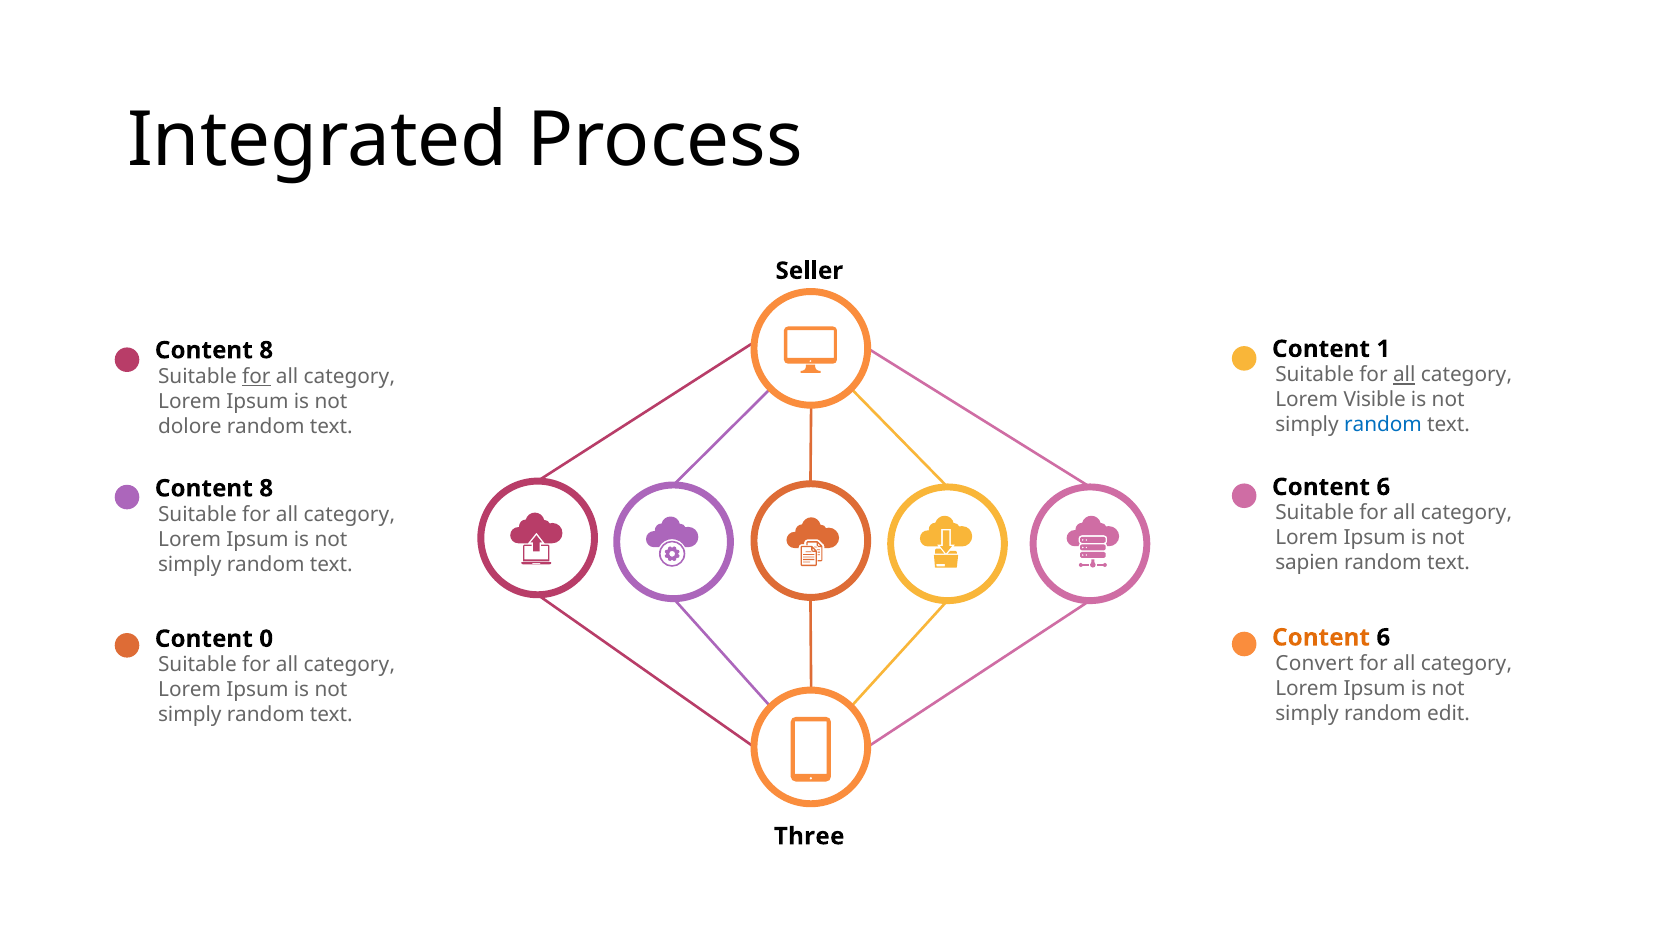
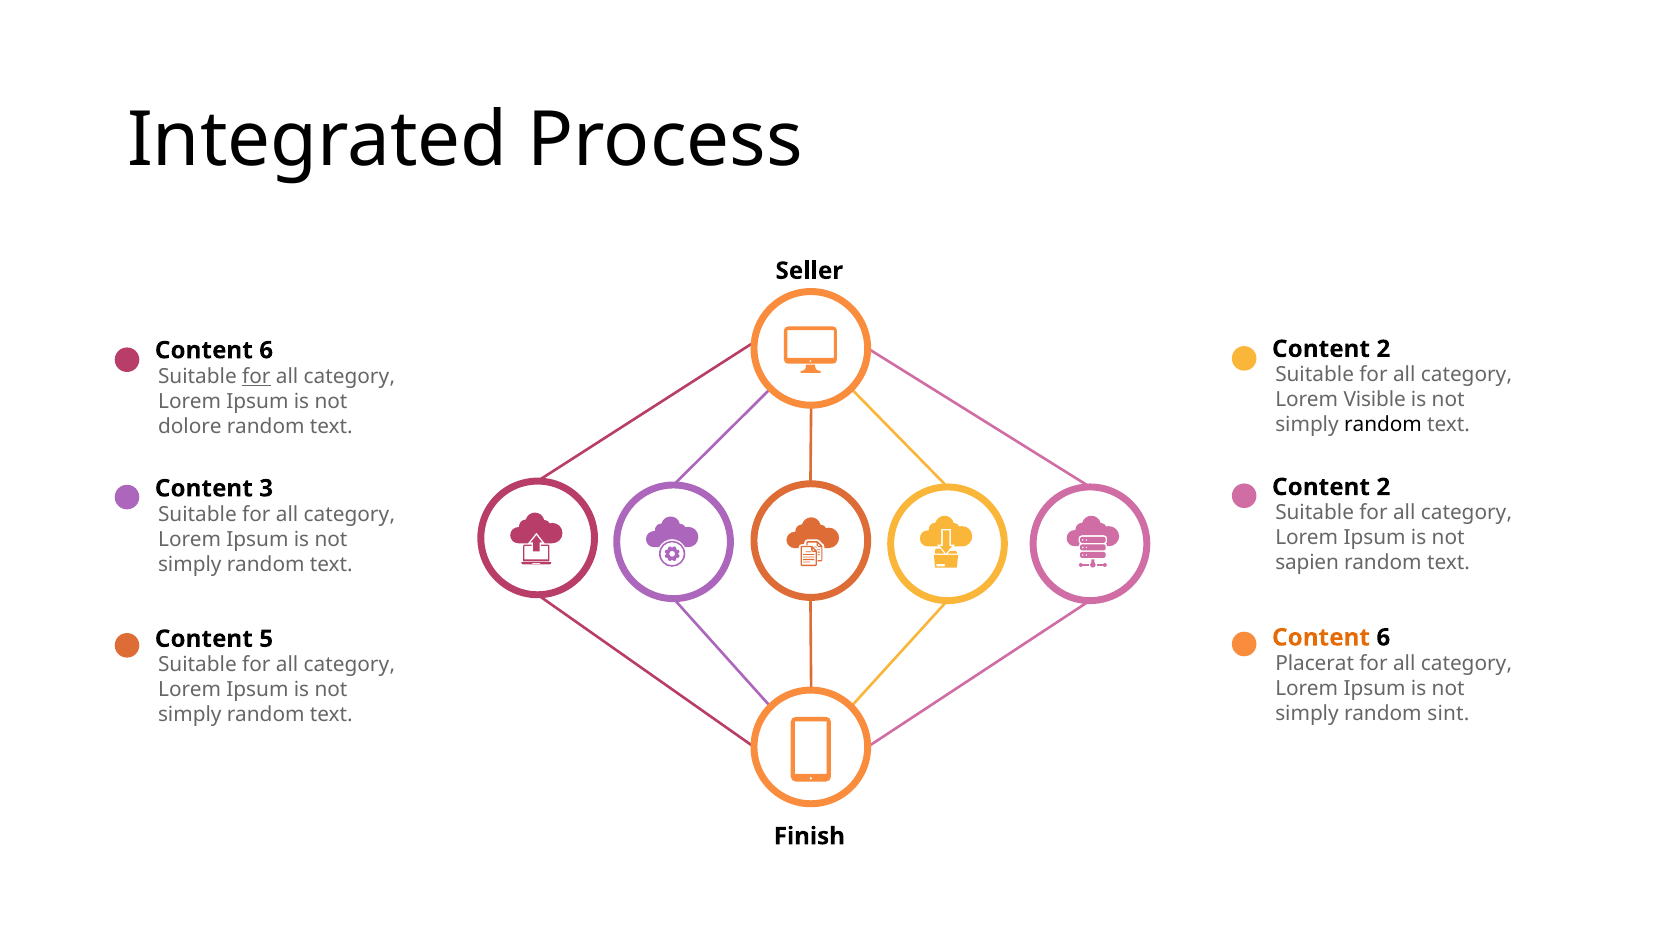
1 at (1383, 349): 1 -> 2
8 at (266, 350): 8 -> 6
all at (1404, 375) underline: present -> none
random at (1383, 425) colour: blue -> black
6 at (1383, 487): 6 -> 2
8 at (266, 488): 8 -> 3
0: 0 -> 5
Convert: Convert -> Placerat
edit: edit -> sint
Three: Three -> Finish
